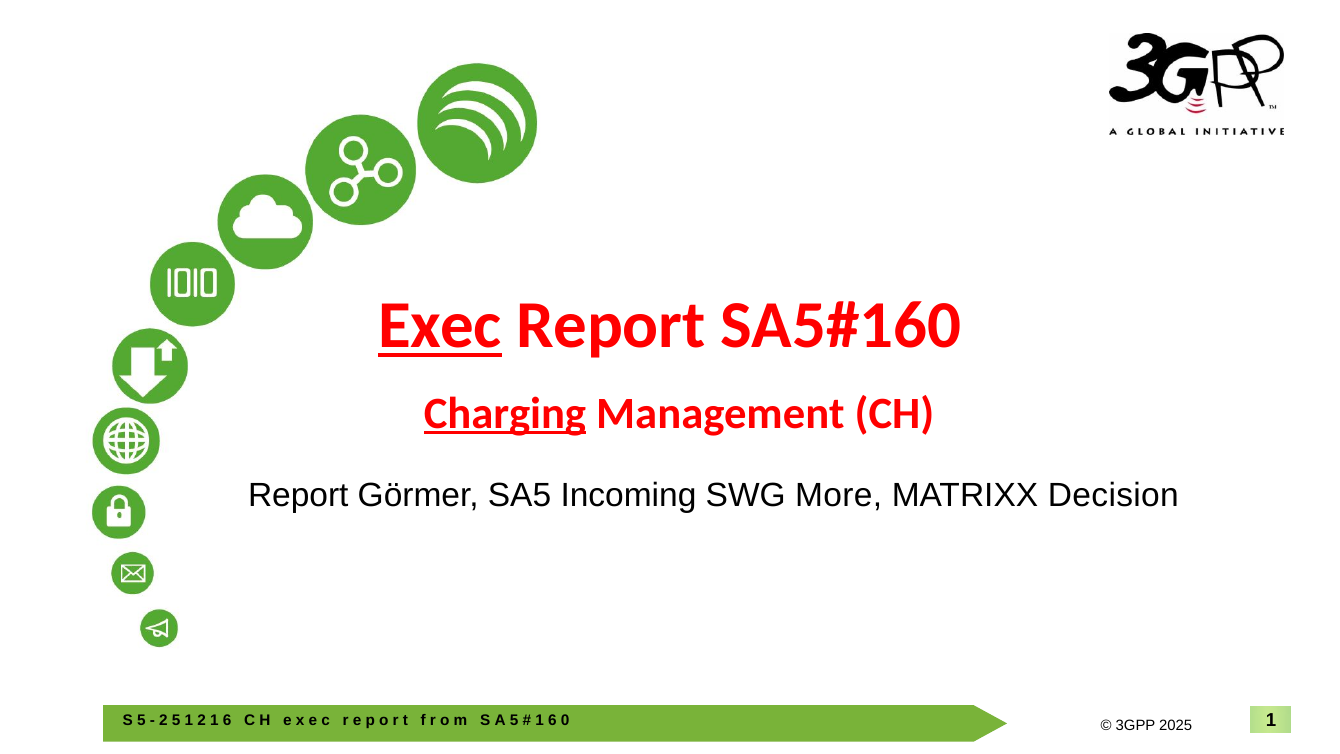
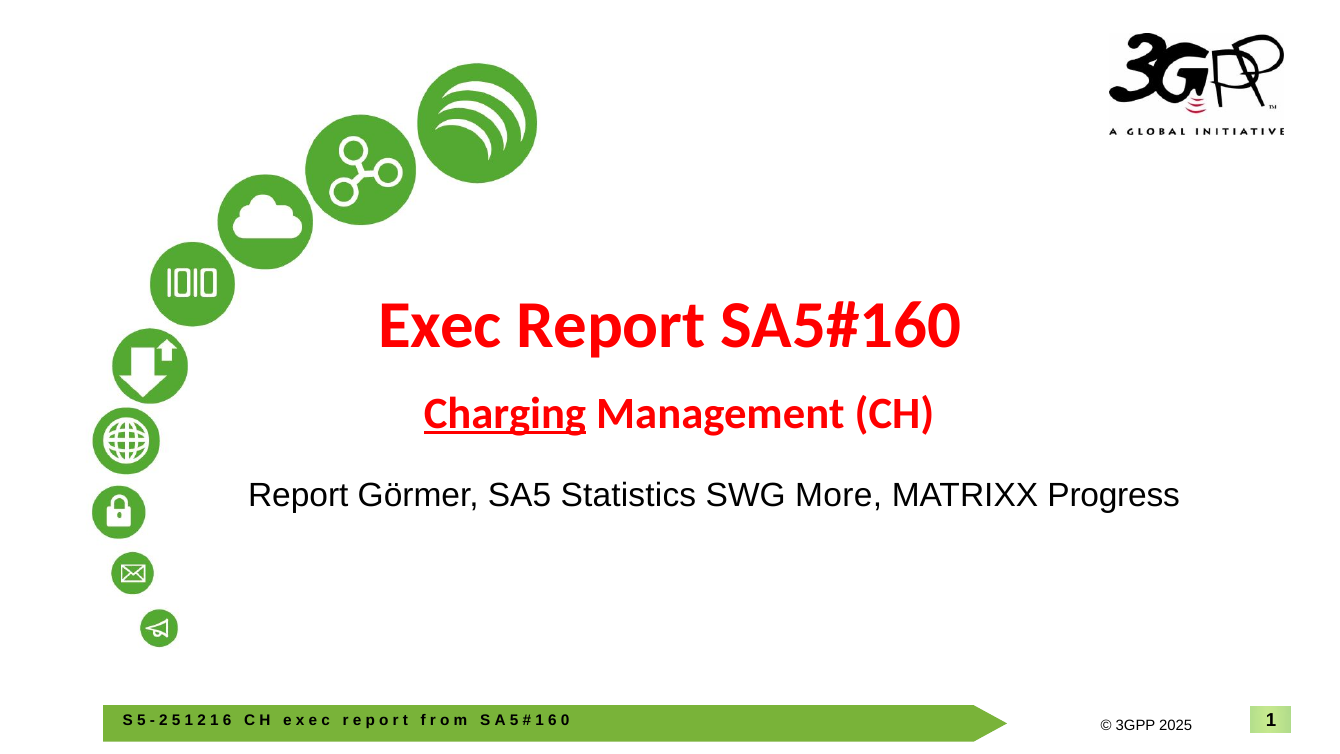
Exec underline: present -> none
Incoming: Incoming -> Statistics
Decision: Decision -> Progress
